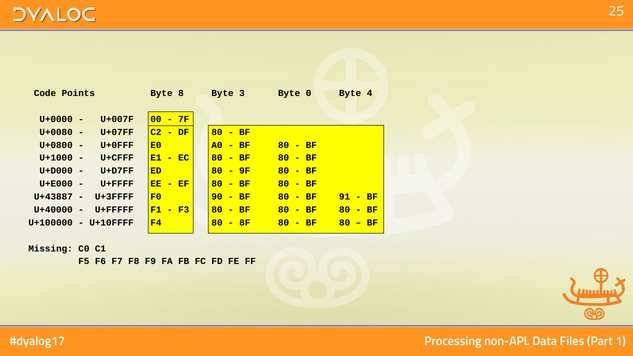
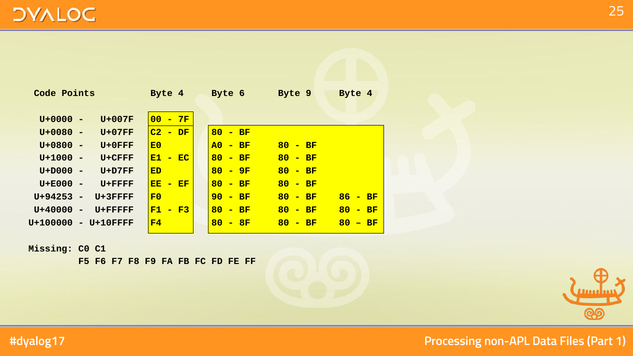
Points Byte 8: 8 -> 4
3: 3 -> 6
0: 0 -> 9
U+43887: U+43887 -> U+94253
91: 91 -> 86
